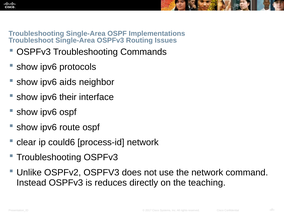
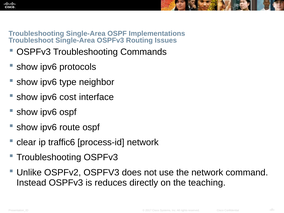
aids: aids -> type
their: their -> cost
could6: could6 -> traffic6
